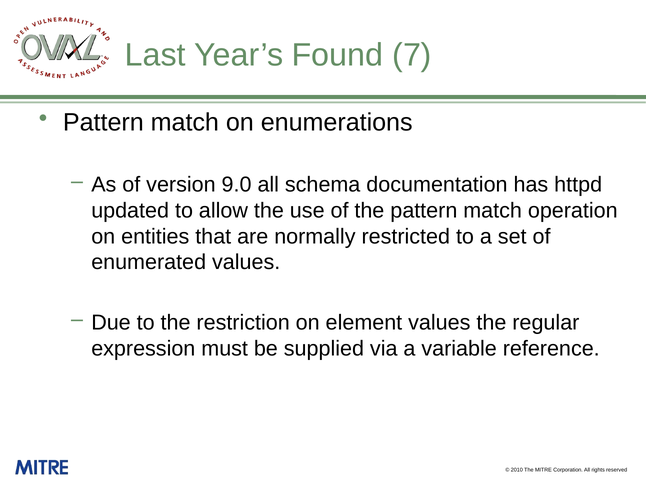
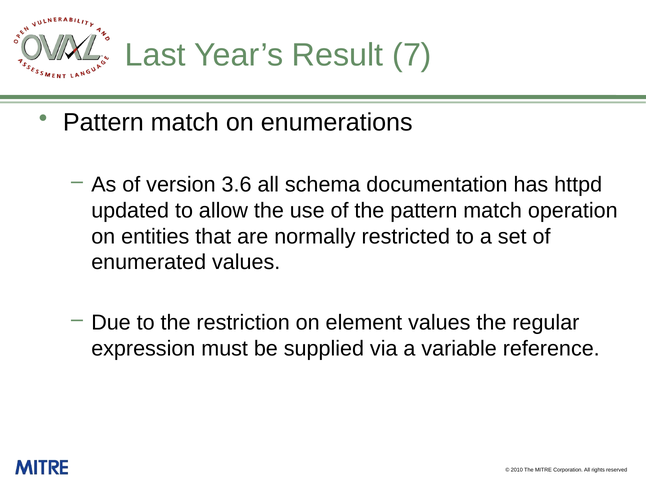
Found: Found -> Result
9.0: 9.0 -> 3.6
